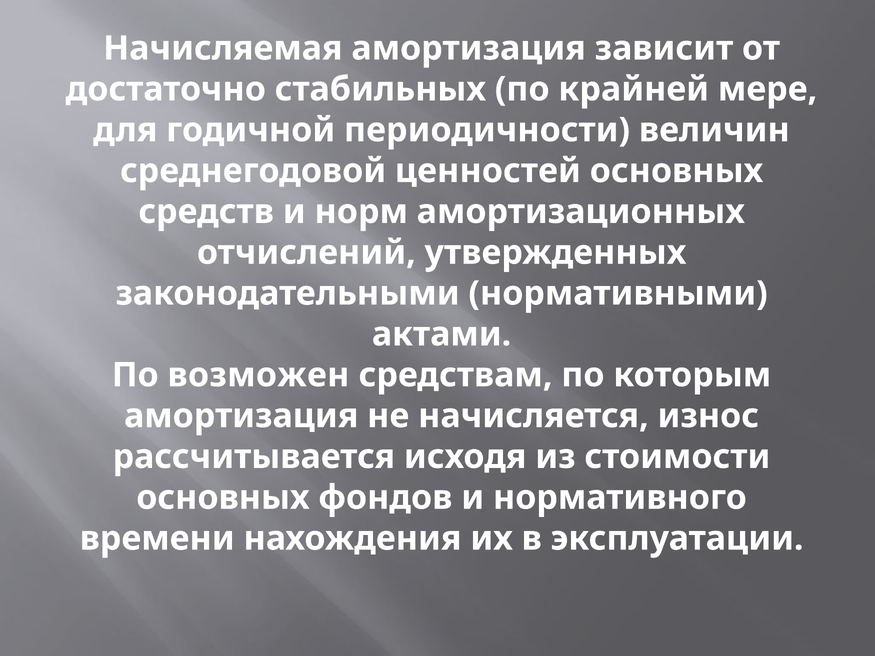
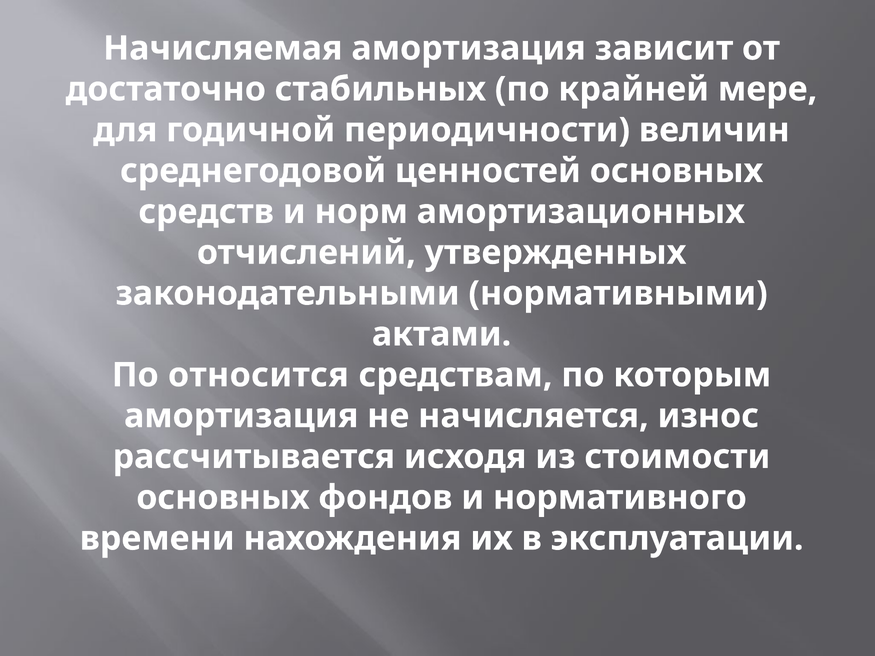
возможен: возможен -> относится
